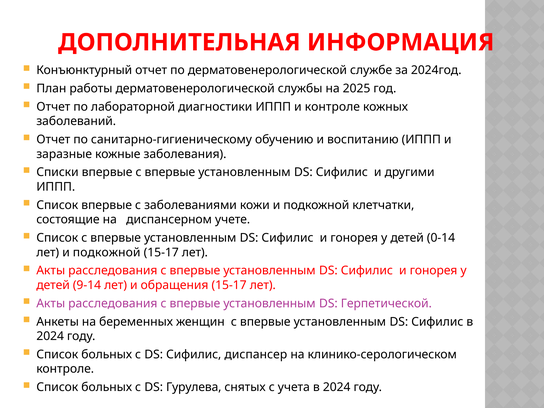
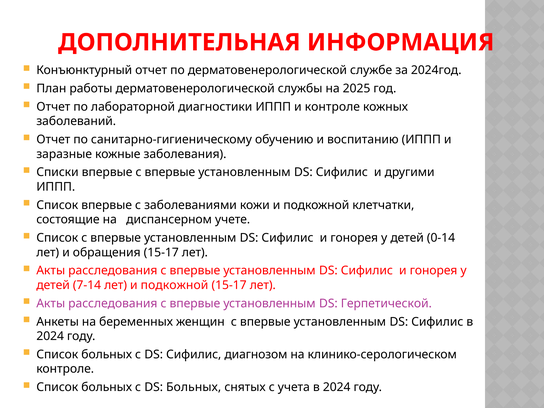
лет и подкожной: подкожной -> обращения
9-14: 9-14 -> 7-14
лет и обращения: обращения -> подкожной
диспансер: диспансер -> диагнозом
DS Гурулева: Гурулева -> Больных
